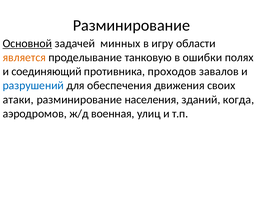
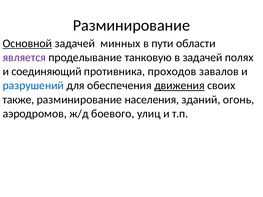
игру: игру -> пути
является colour: orange -> purple
в ошибки: ошибки -> задачей
движения underline: none -> present
атаки: атаки -> также
когда: когда -> огонь
военная: военная -> боевого
